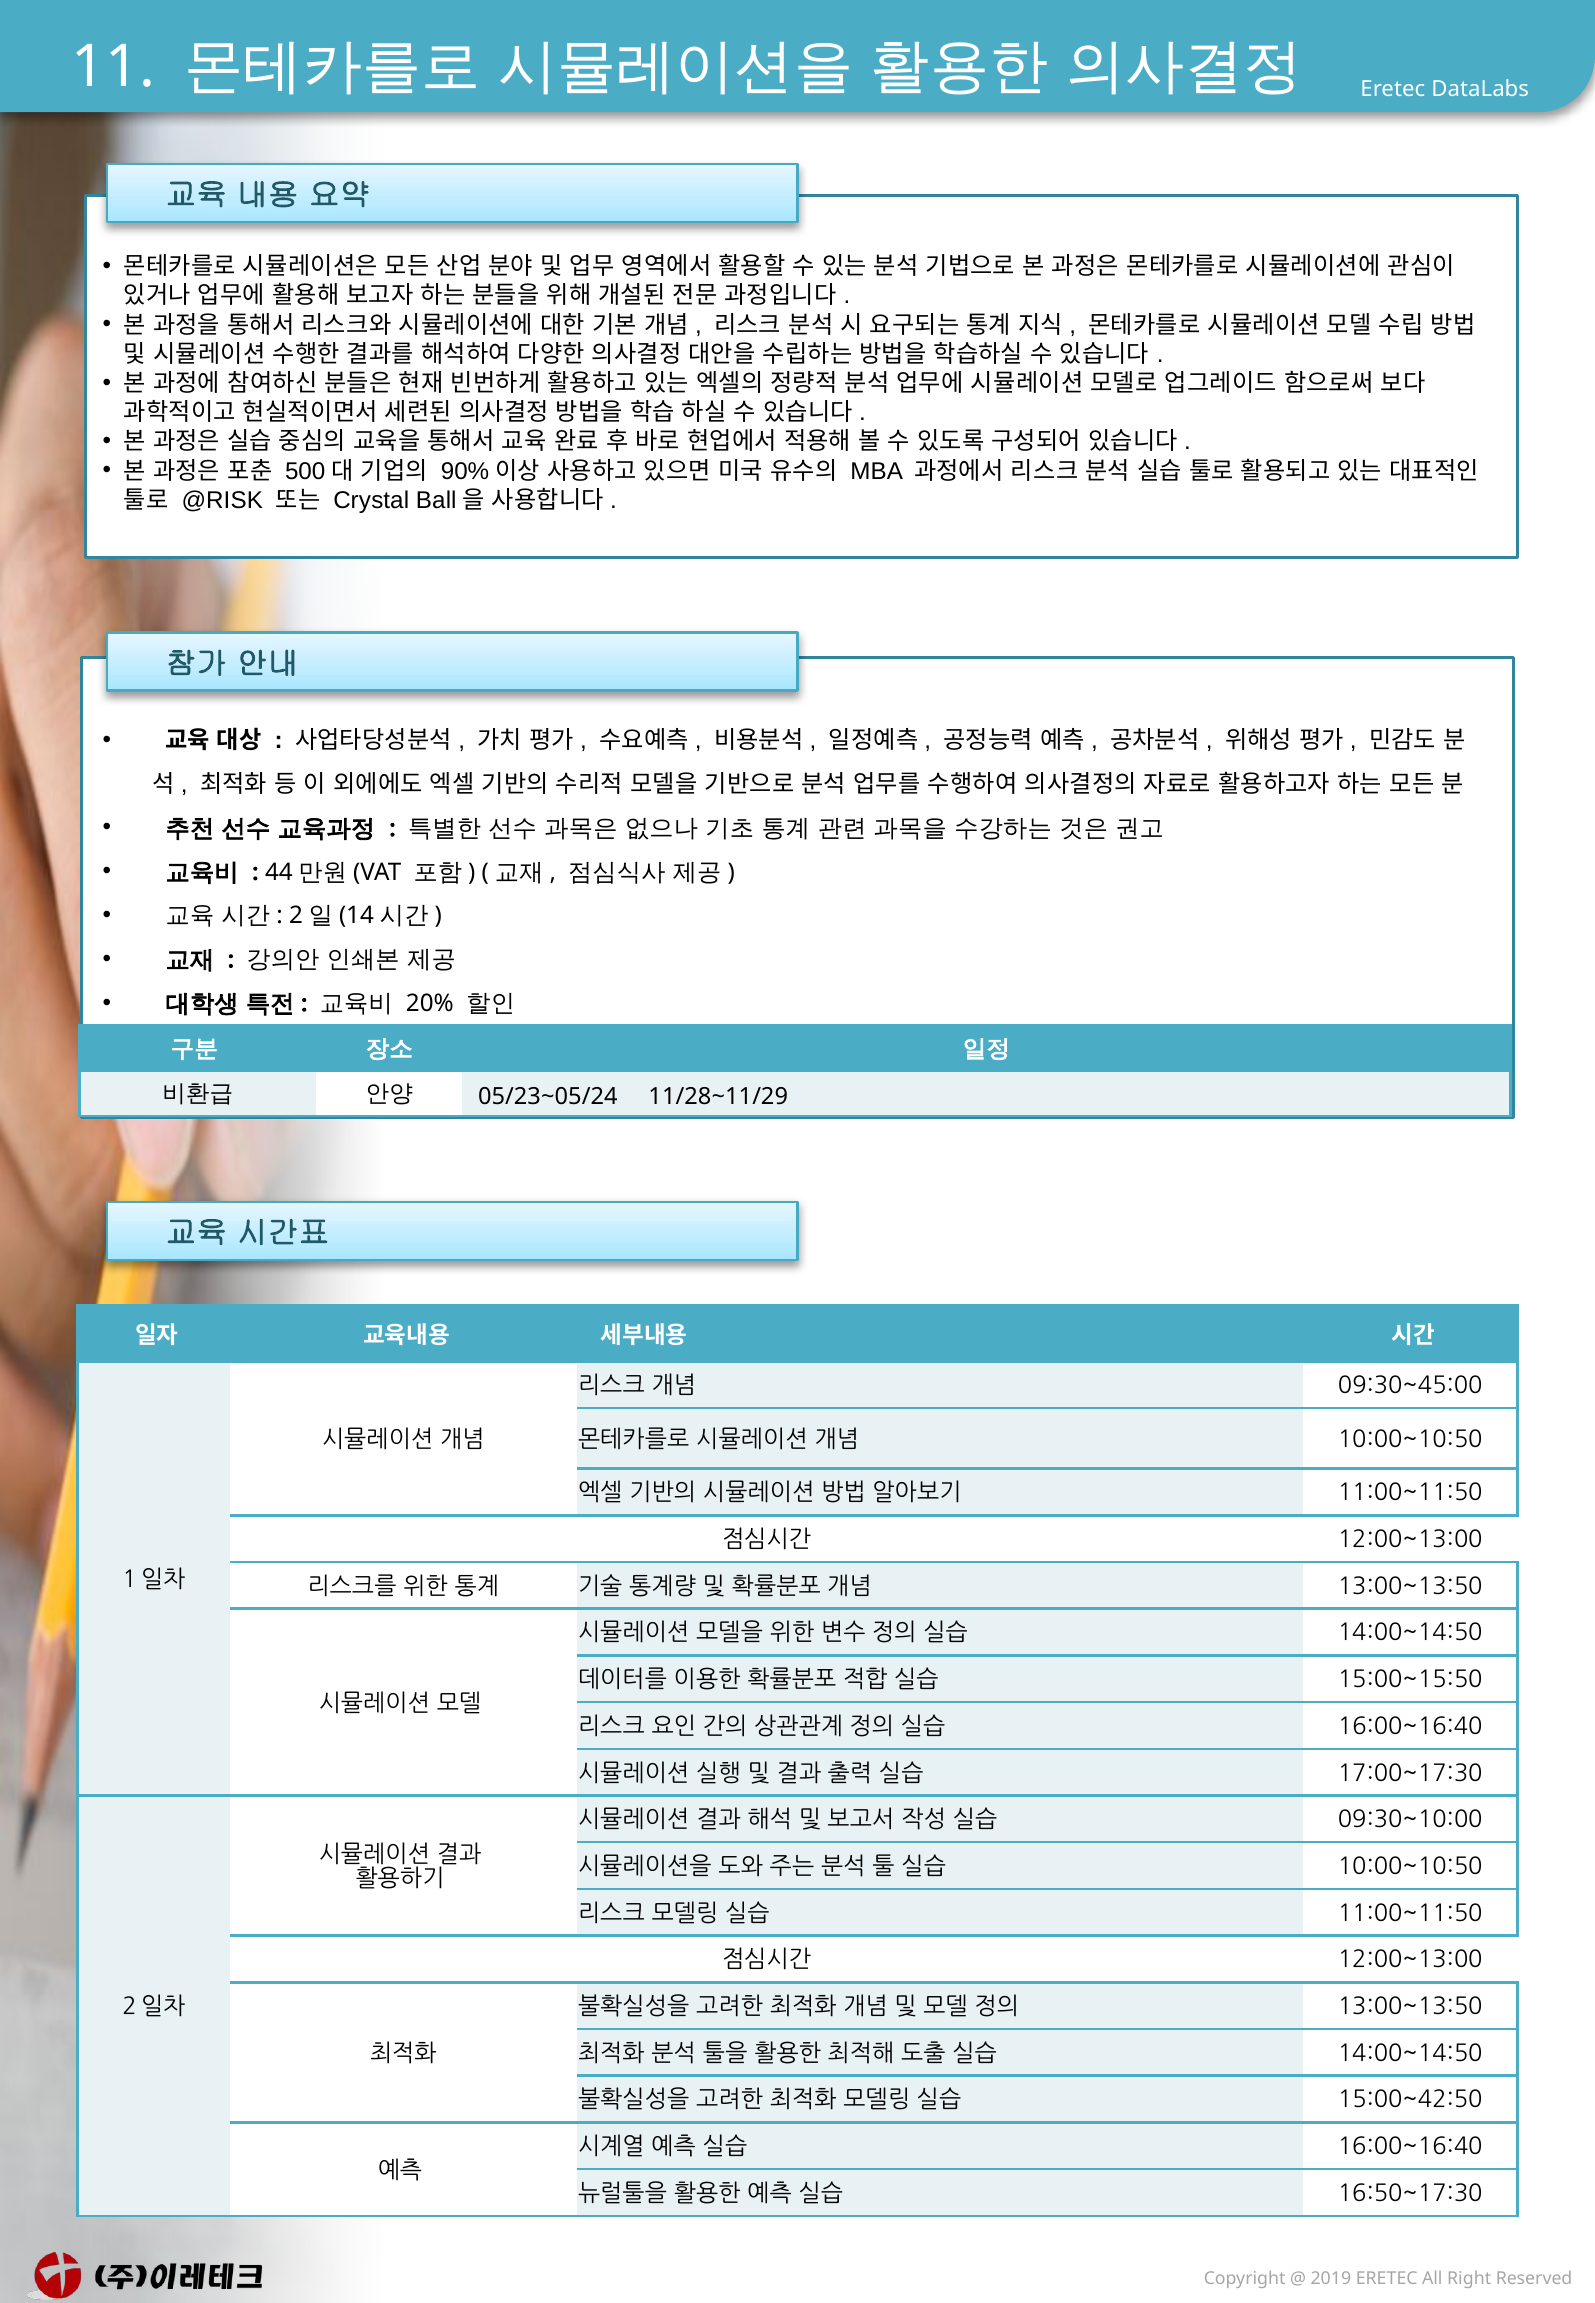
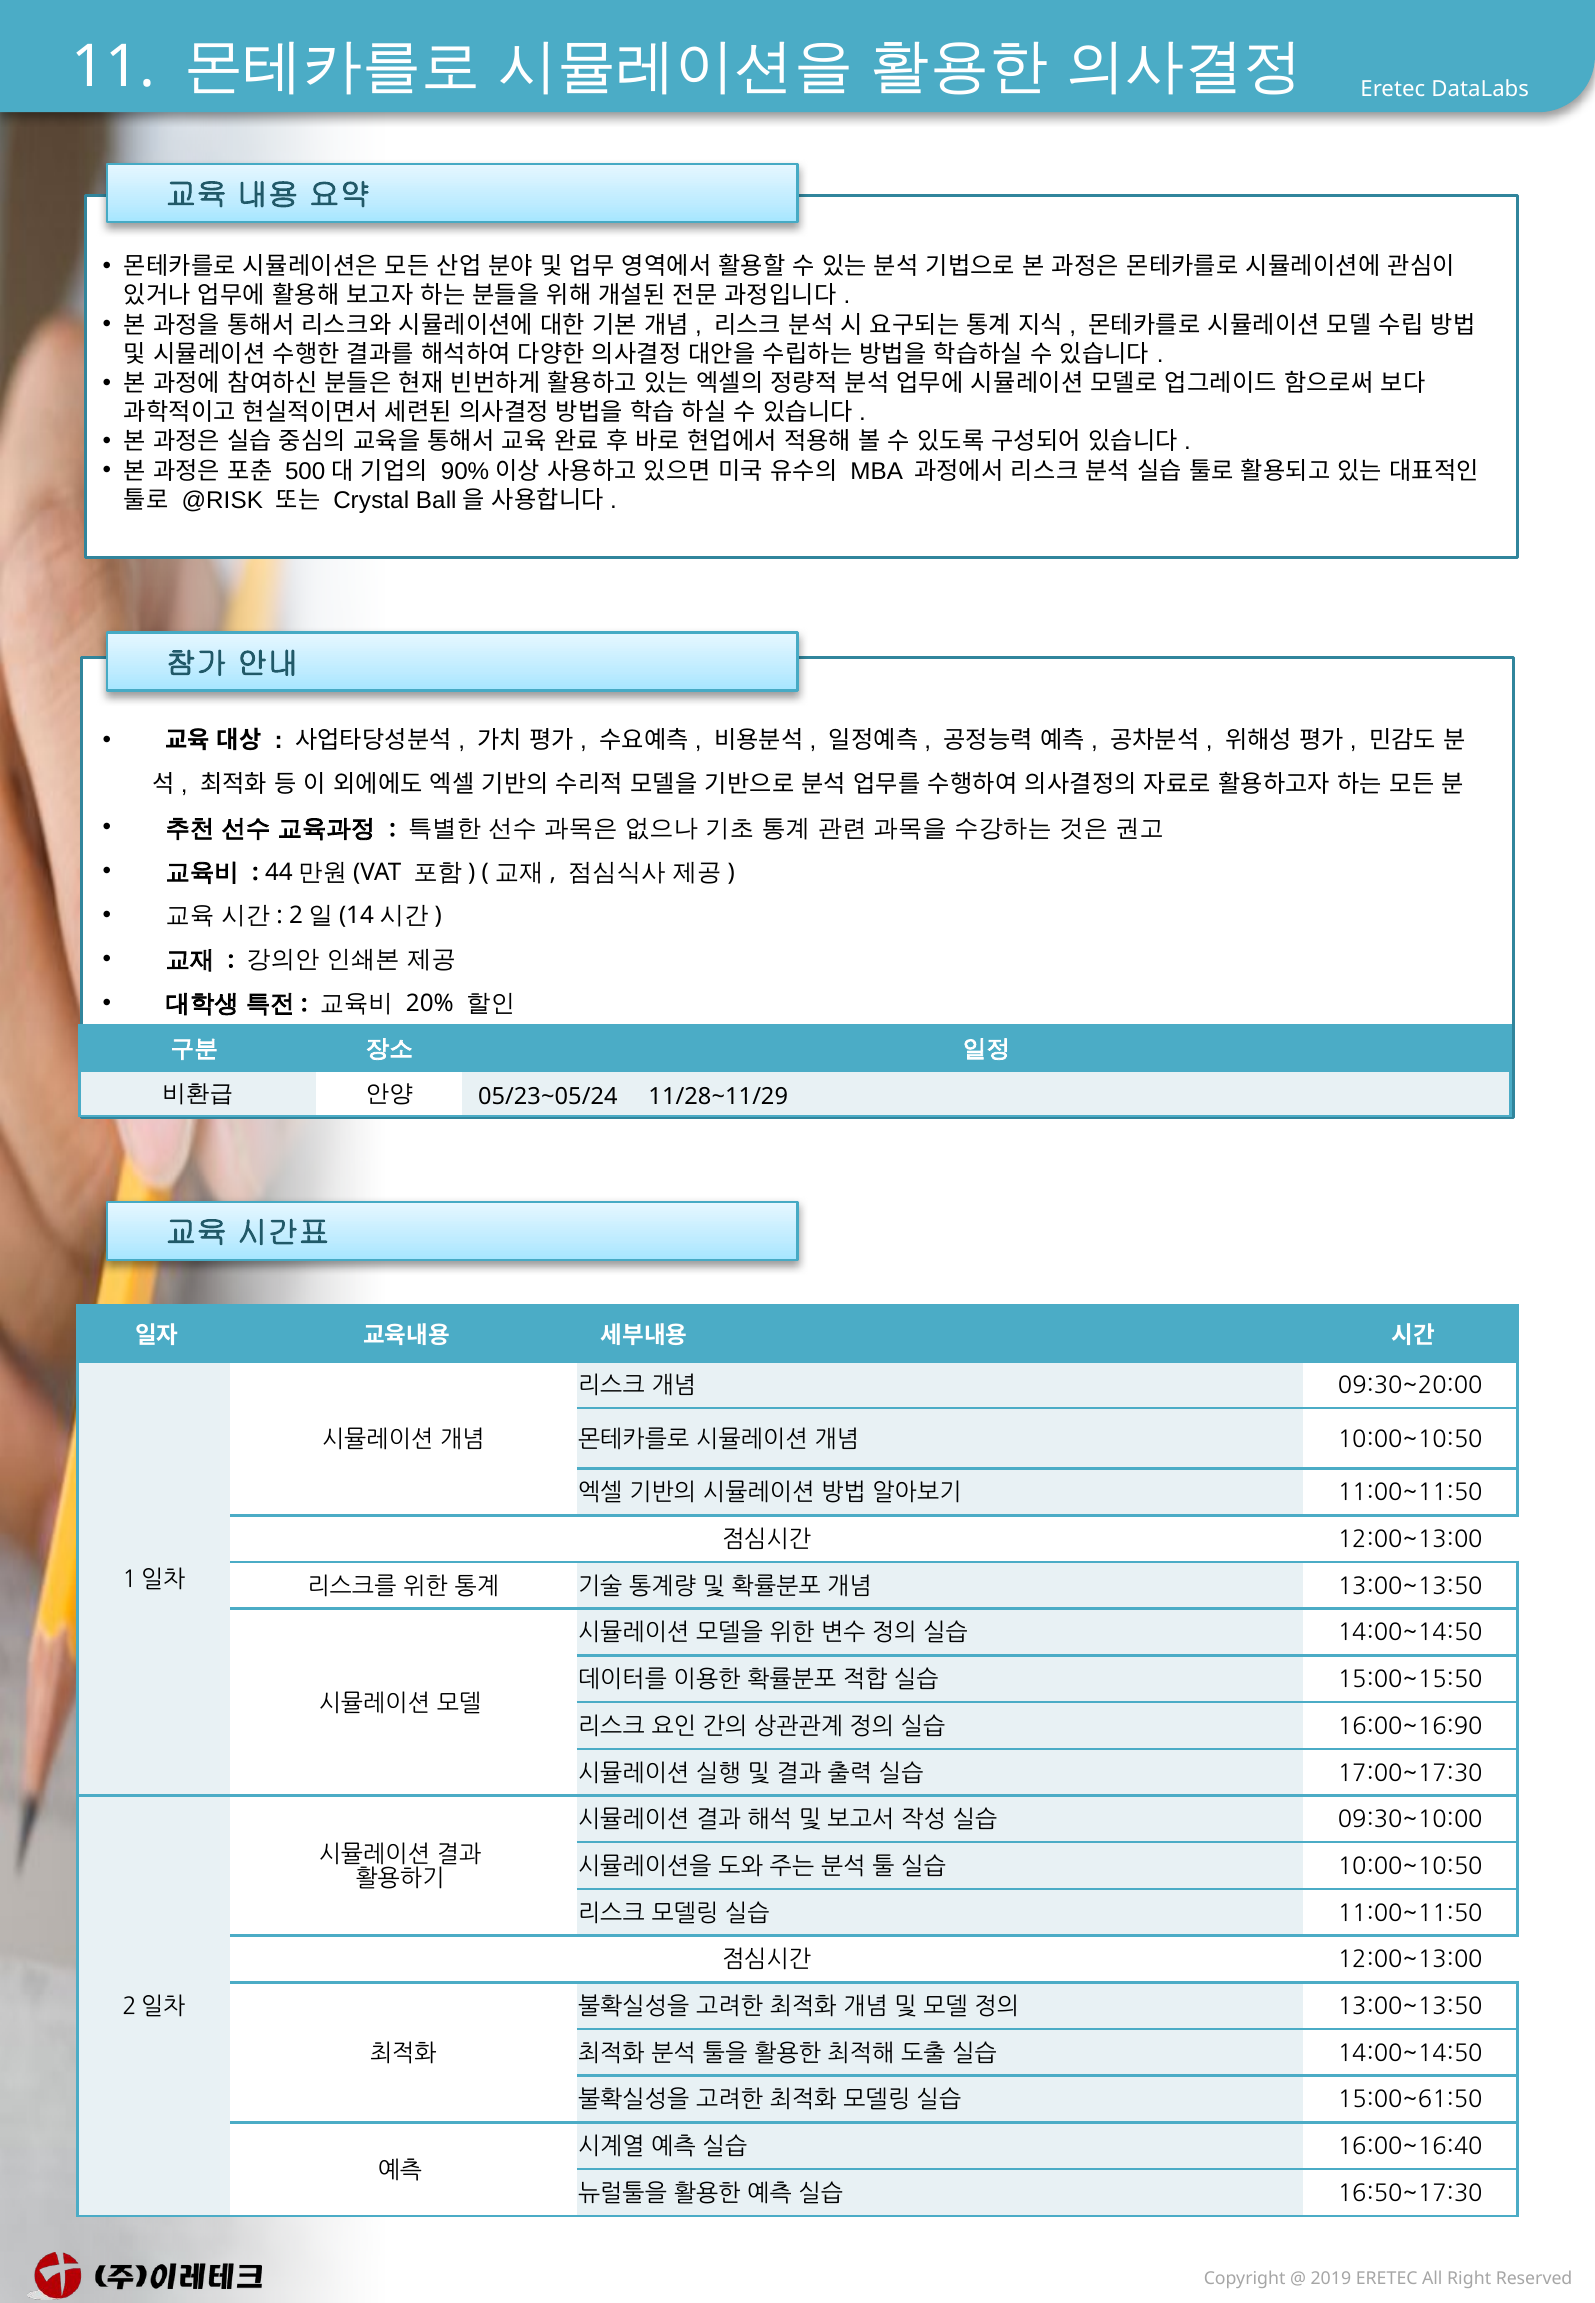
09:30~45:00: 09:30~45:00 -> 09:30~20:00
16:00~16:40 at (1410, 1727): 16:00~16:40 -> 16:00~16:90
15:00~42:50: 15:00~42:50 -> 15:00~61:50
